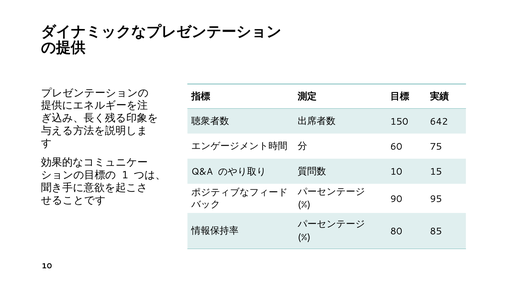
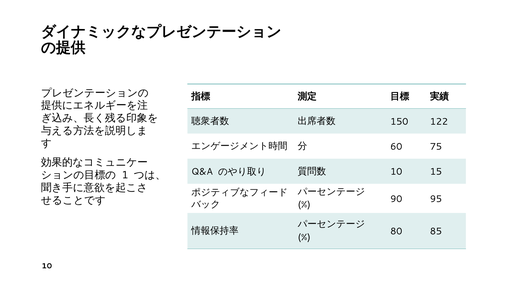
642: 642 -> 122
